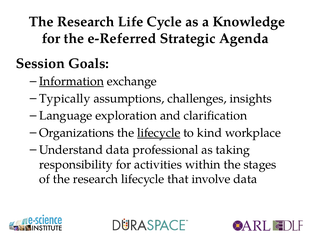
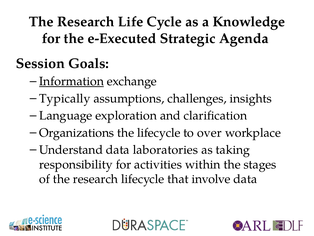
e-Referred: e-Referred -> e-Executed
lifecycle at (159, 132) underline: present -> none
kind: kind -> over
professional: professional -> laboratories
